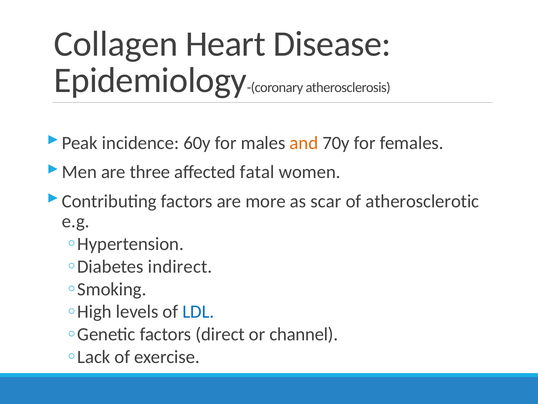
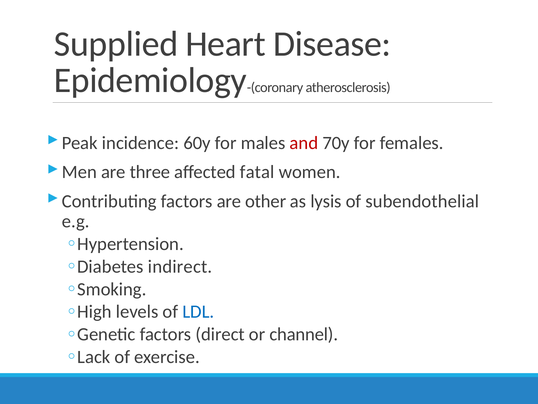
Collagen: Collagen -> Supplied
and colour: orange -> red
more: more -> other
scar: scar -> lysis
atherosclerotic: atherosclerotic -> subendothelial
